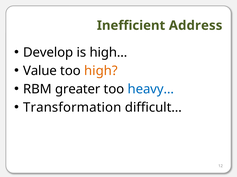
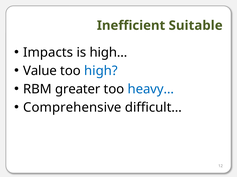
Address: Address -> Suitable
Develop: Develop -> Impacts
high colour: orange -> blue
Transformation: Transformation -> Comprehensive
